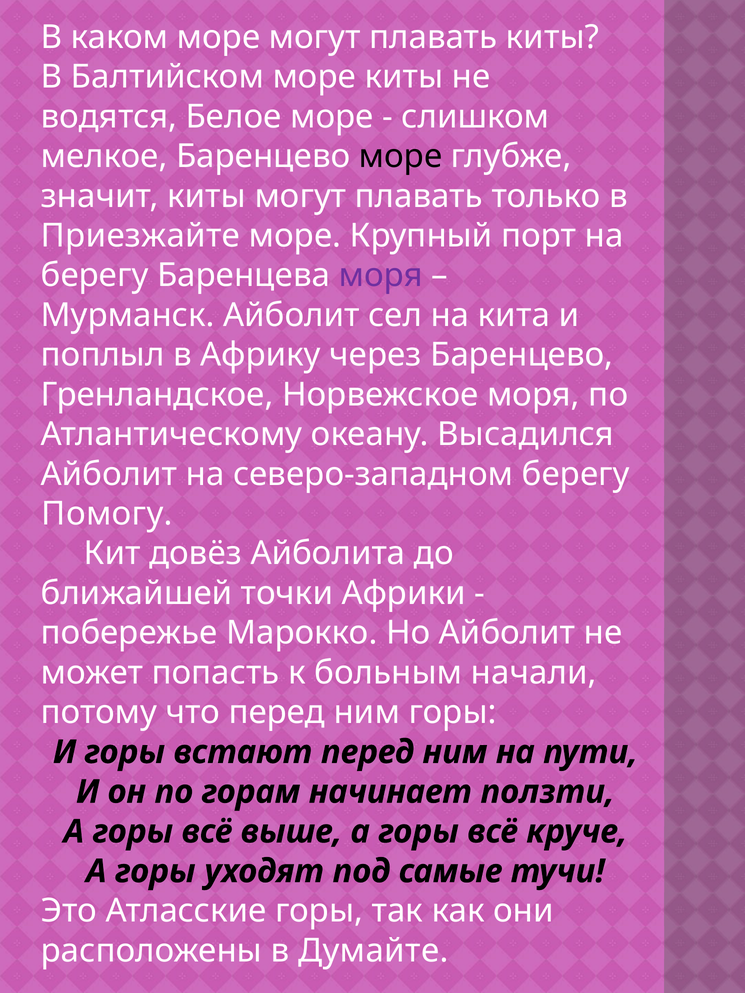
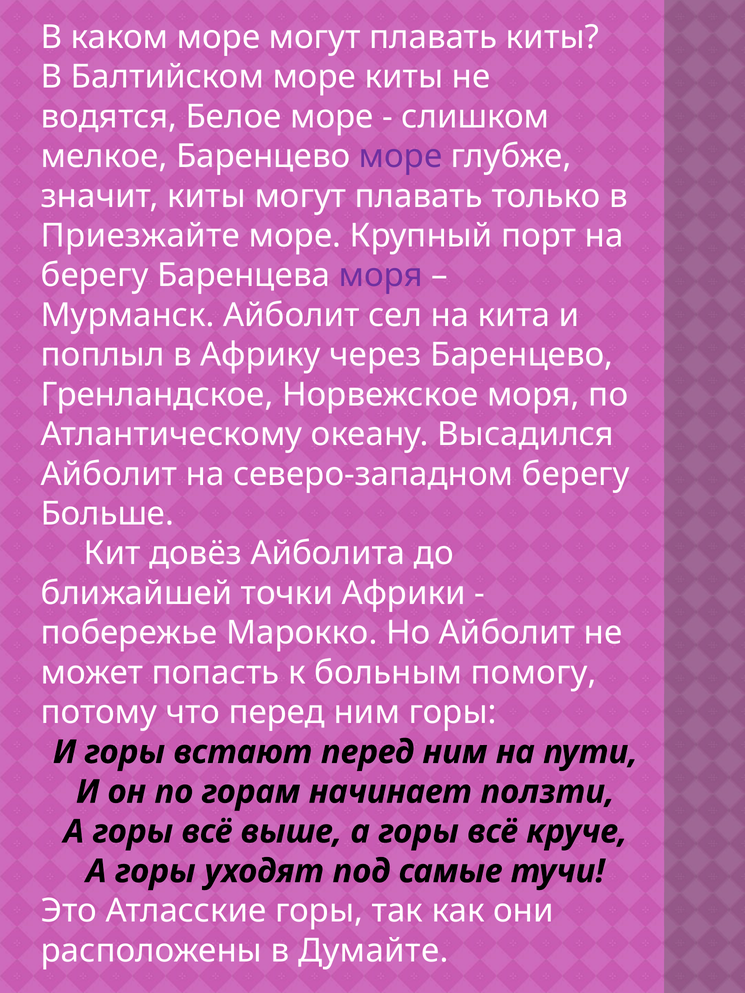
море at (401, 156) colour: black -> purple
Помогу: Помогу -> Больше
начали: начали -> помогу
